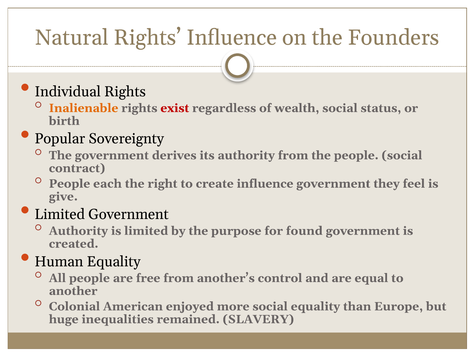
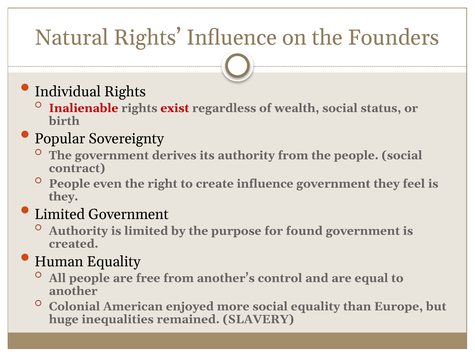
Inalienable colour: orange -> red
each: each -> even
give at (63, 196): give -> they
